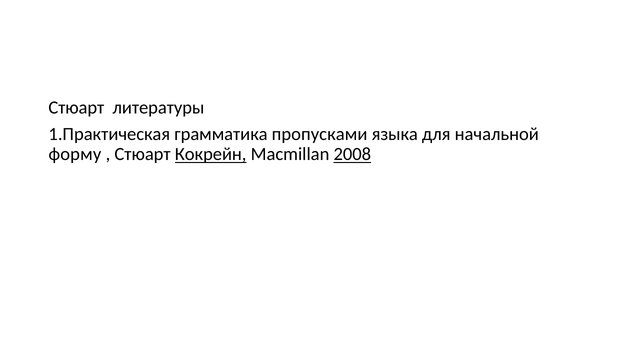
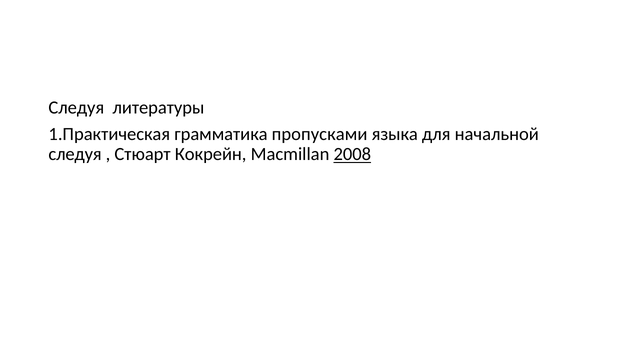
Стюарт at (76, 108): Стюарт -> Следуя
форму at (75, 154): форму -> следуя
Кокрейн underline: present -> none
